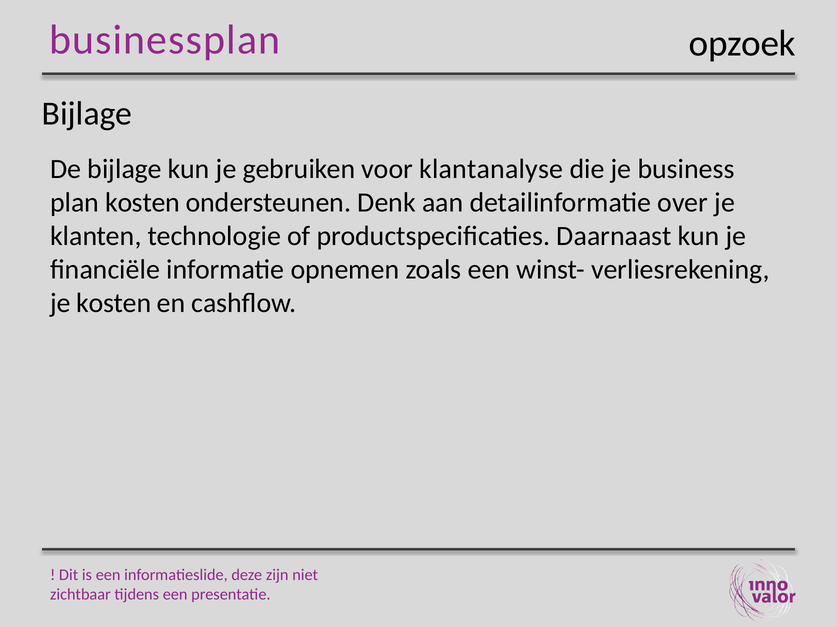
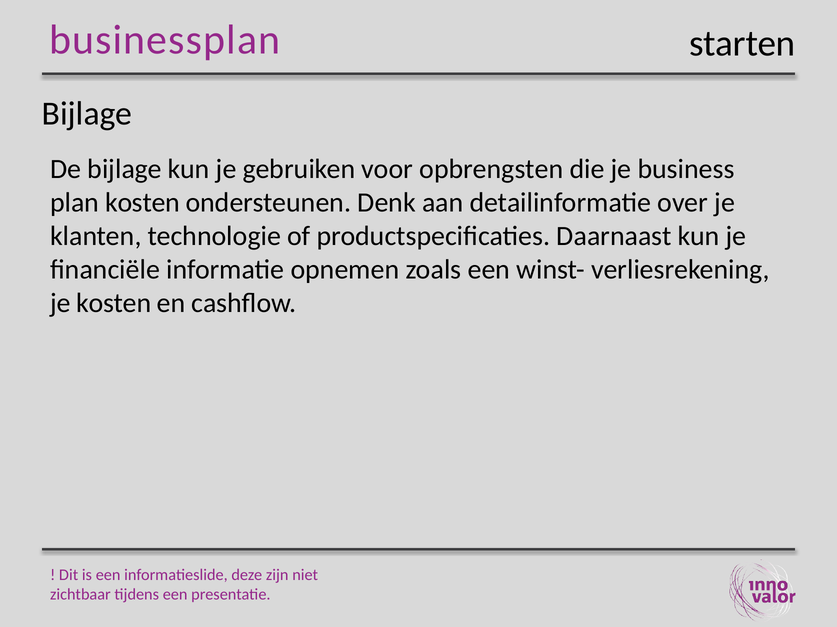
opzoek: opzoek -> starten
klantanalyse: klantanalyse -> opbrengsten
